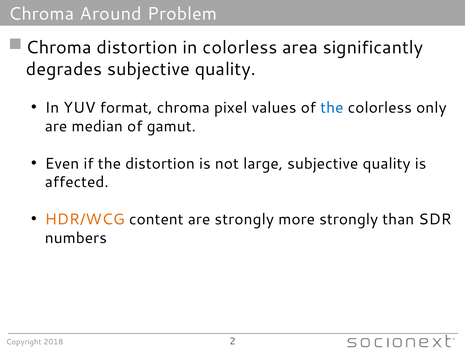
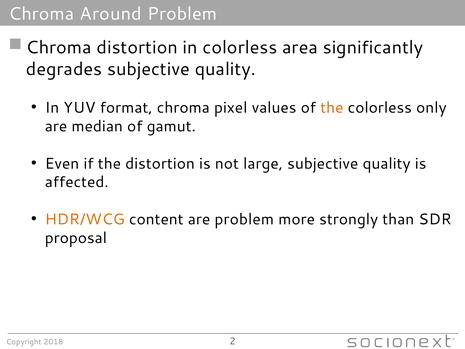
the at (332, 108) colour: blue -> orange
are strongly: strongly -> problem
numbers: numbers -> proposal
